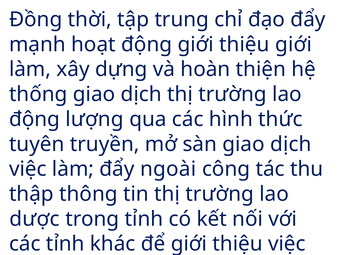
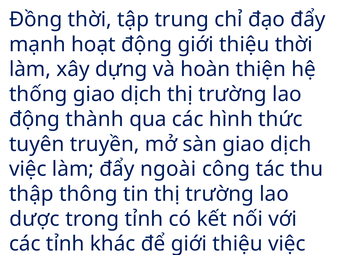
thiệu giới: giới -> thời
lượng: lượng -> thành
